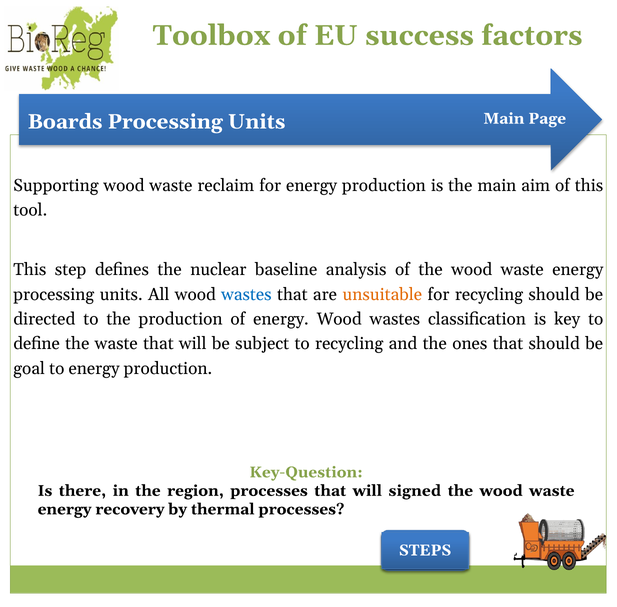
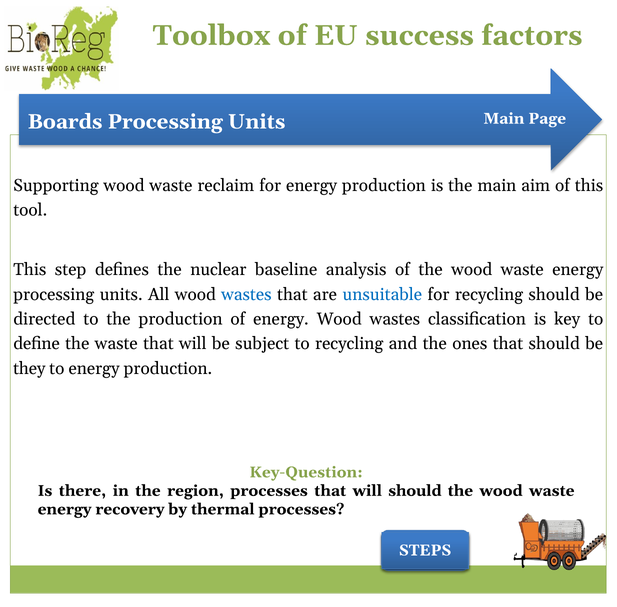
unsuitable colour: orange -> blue
goal: goal -> they
will signed: signed -> should
